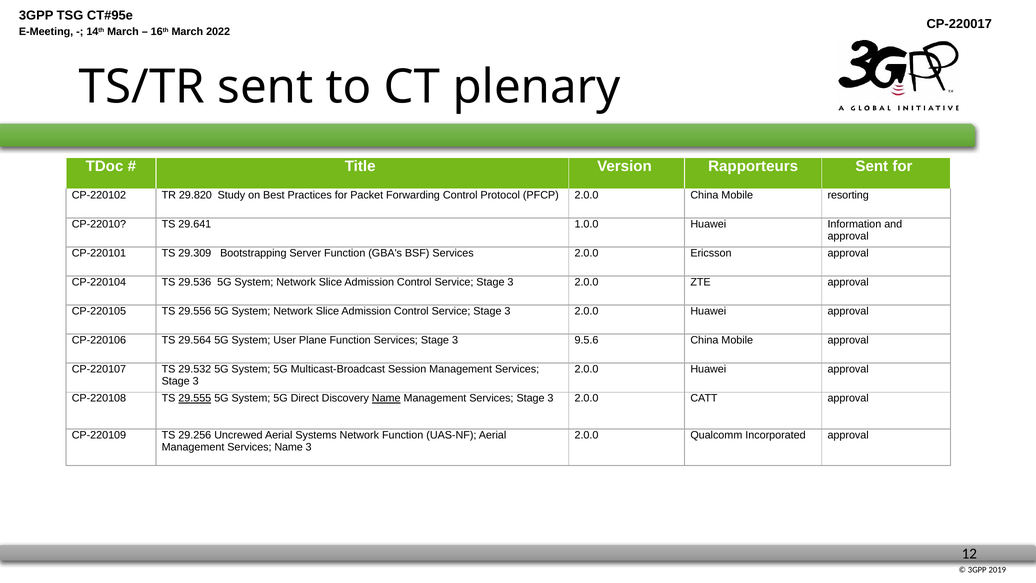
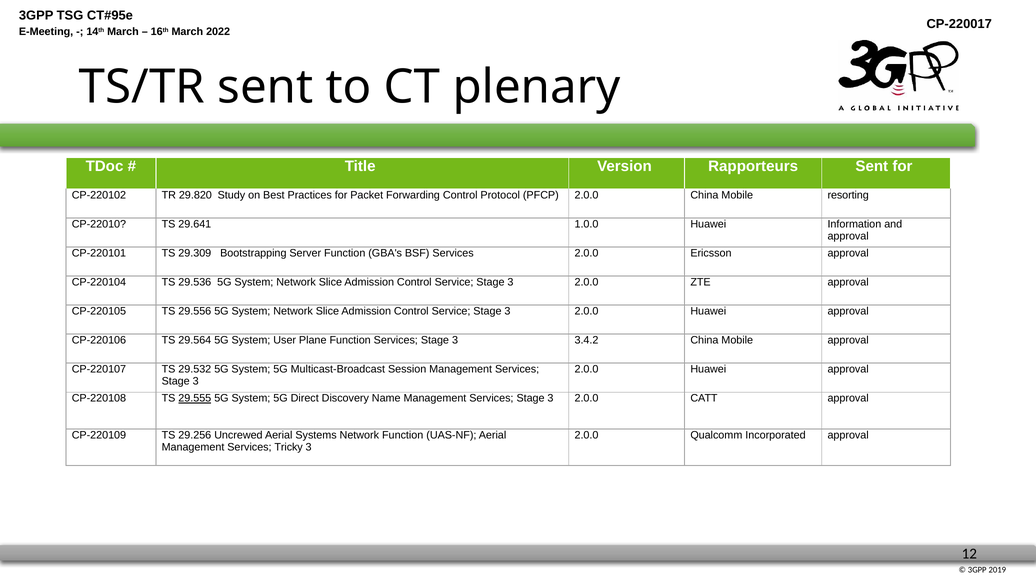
9.5.6: 9.5.6 -> 3.4.2
Name at (386, 398) underline: present -> none
Services Name: Name -> Tricky
